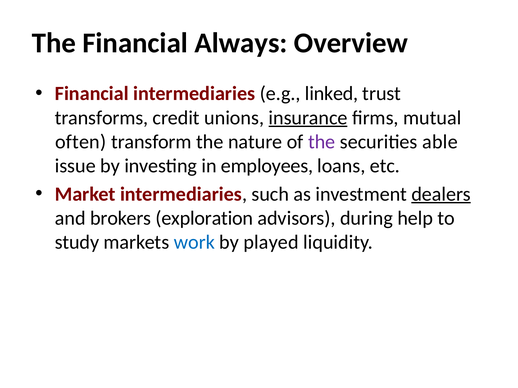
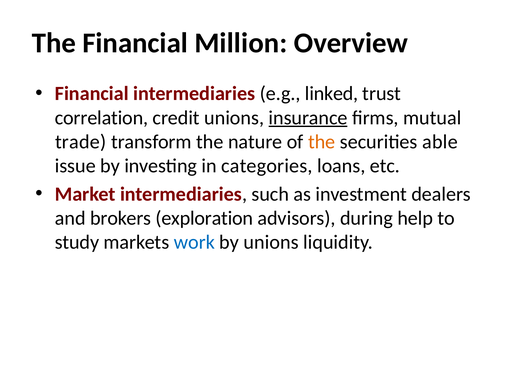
Always: Always -> Million
transforms: transforms -> correlation
often: often -> trade
the at (322, 142) colour: purple -> orange
employees: employees -> categories
dealers underline: present -> none
by played: played -> unions
